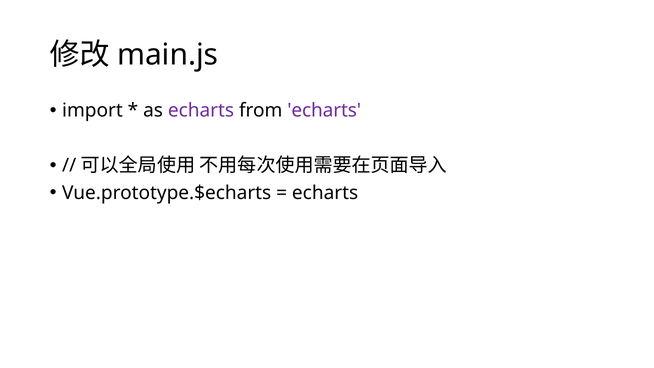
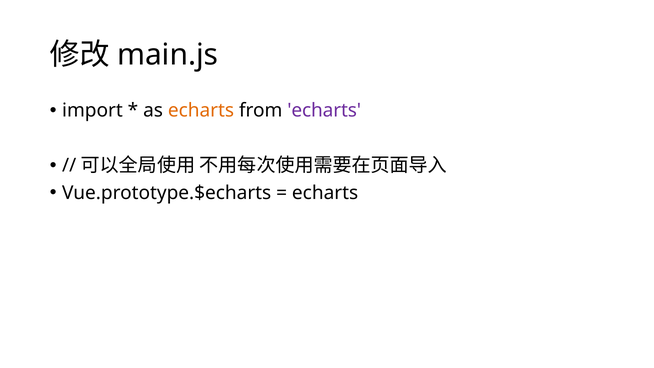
echarts at (201, 111) colour: purple -> orange
